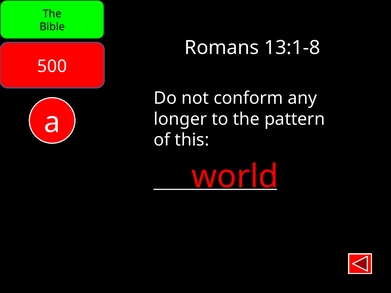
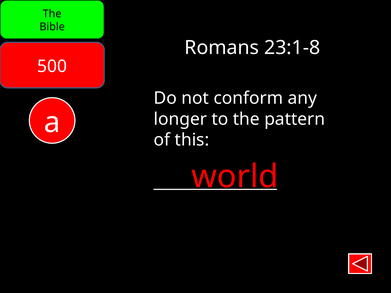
13:1-8: 13:1-8 -> 23:1-8
